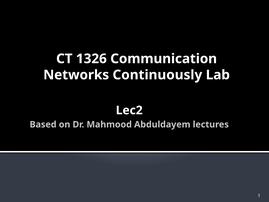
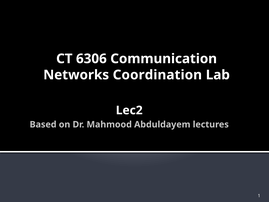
1326: 1326 -> 6306
Continuously: Continuously -> Coordination
